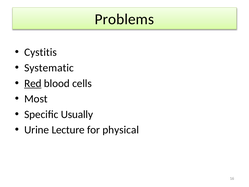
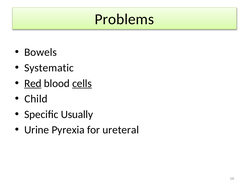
Cystitis: Cystitis -> Bowels
cells underline: none -> present
Most: Most -> Child
Lecture: Lecture -> Pyrexia
physical: physical -> ureteral
